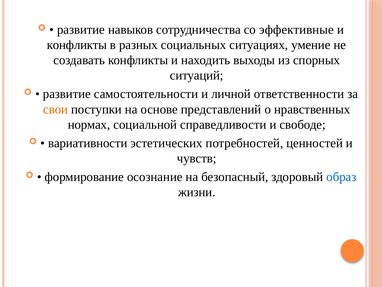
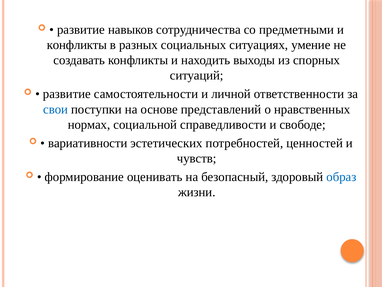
эффективные: эффективные -> предметными
свои colour: orange -> blue
осознание: осознание -> оценивать
